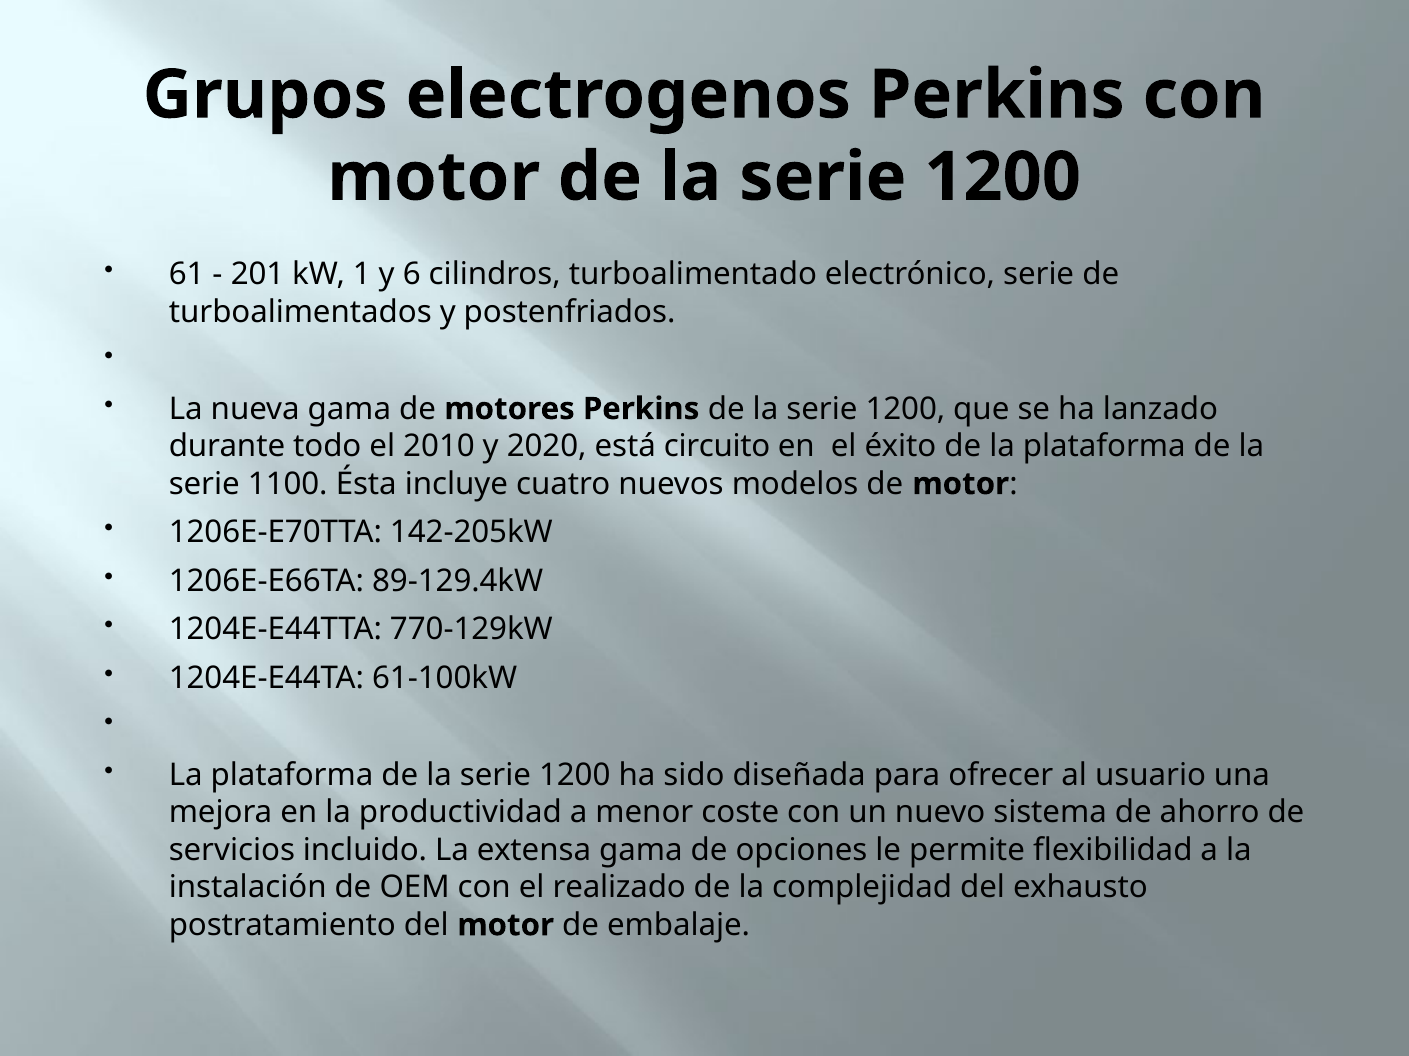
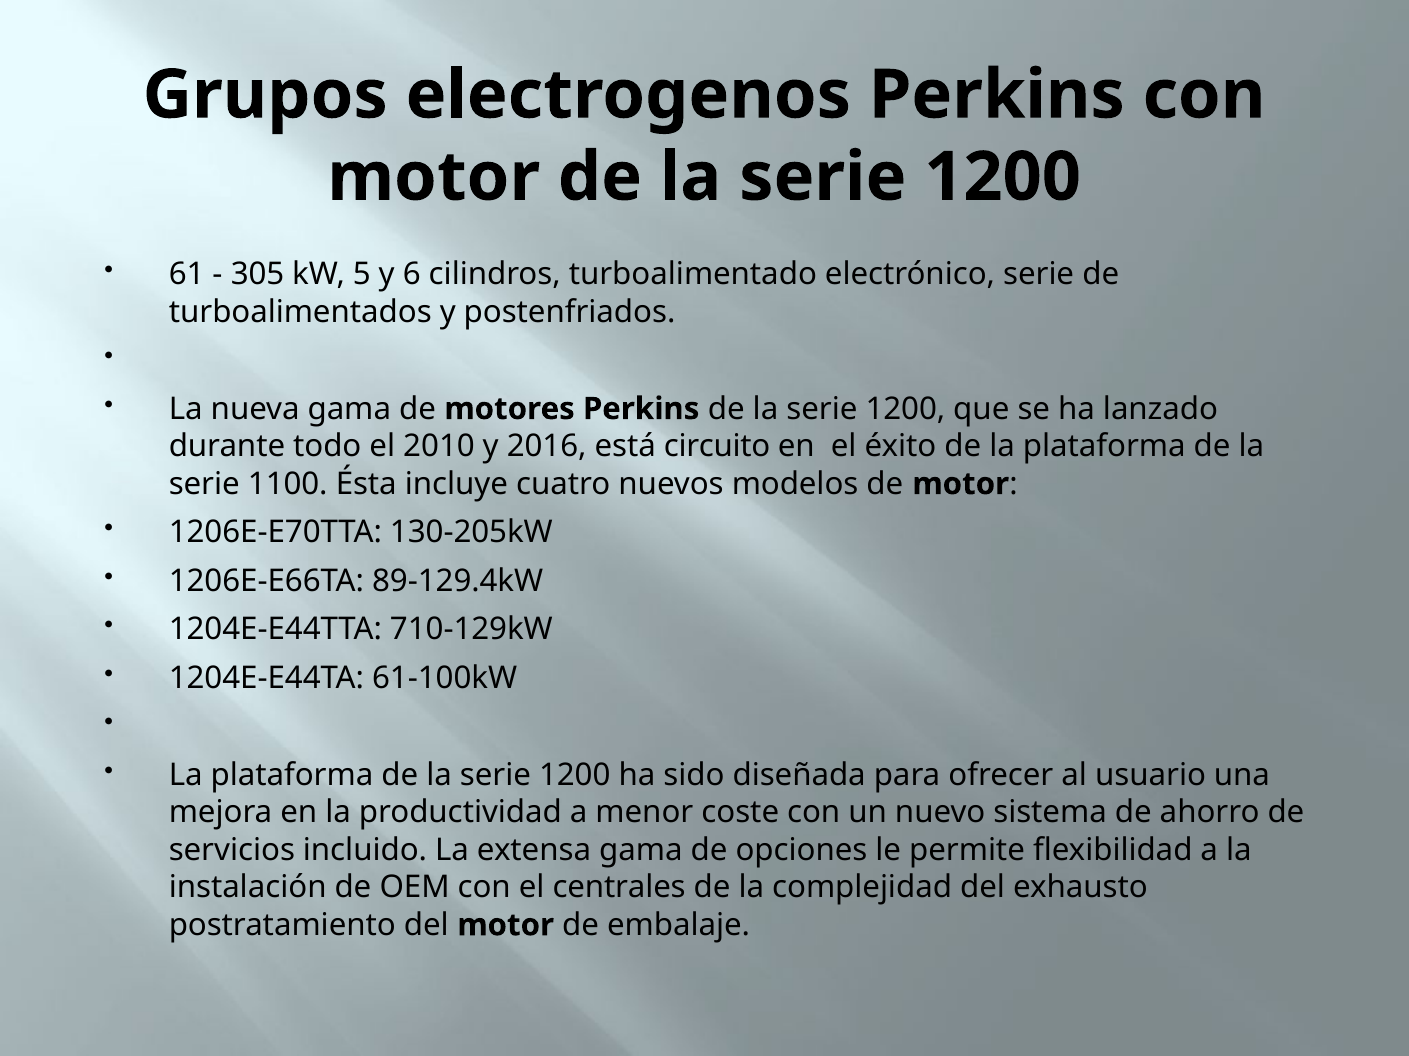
201: 201 -> 305
1: 1 -> 5
2020: 2020 -> 2016
142-205kW: 142-205kW -> 130-205kW
770-129kW: 770-129kW -> 710-129kW
realizado: realizado -> centrales
